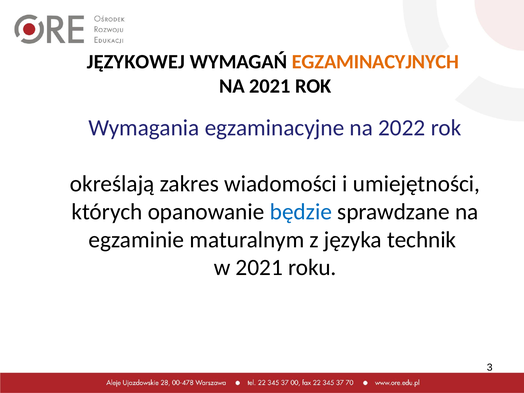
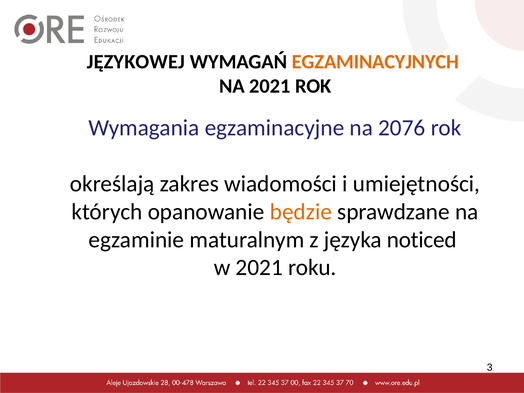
2022: 2022 -> 2076
będzie colour: blue -> orange
technik: technik -> noticed
